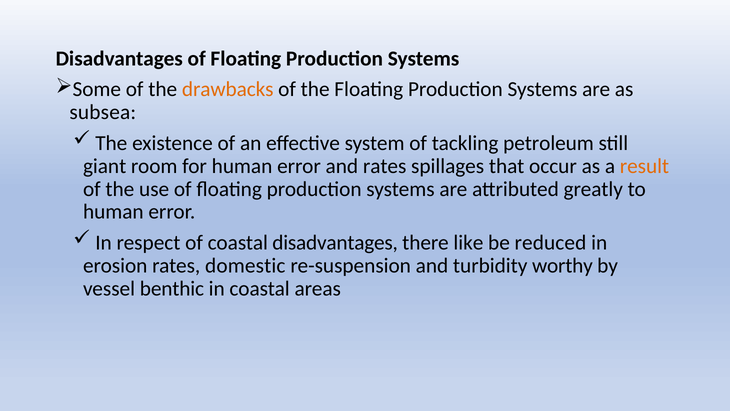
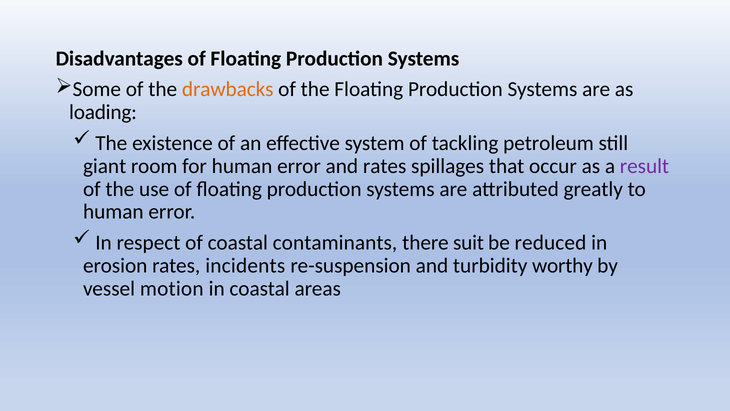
subsea: subsea -> loading
result colour: orange -> purple
coastal disadvantages: disadvantages -> contaminants
like: like -> suit
domestic: domestic -> incidents
benthic: benthic -> motion
